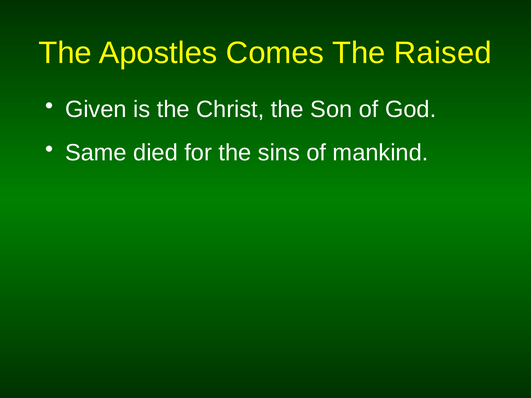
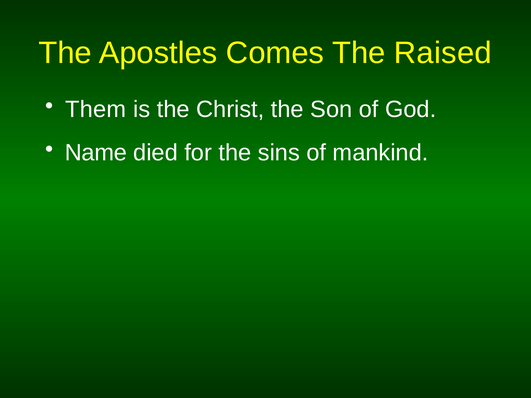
Given: Given -> Them
Same: Same -> Name
